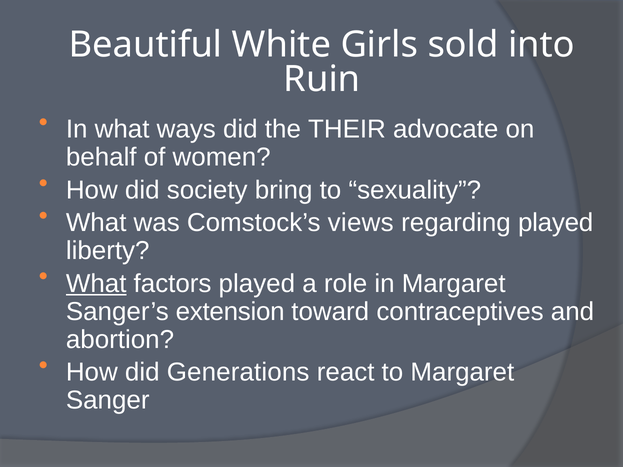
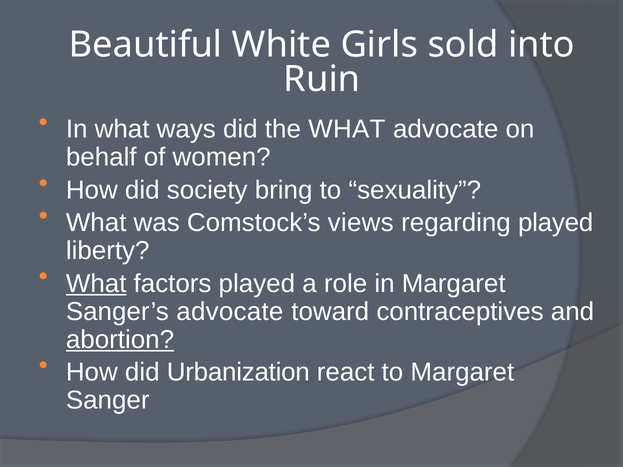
the THEIR: THEIR -> WHAT
Sanger’s extension: extension -> advocate
abortion underline: none -> present
Generations: Generations -> Urbanization
